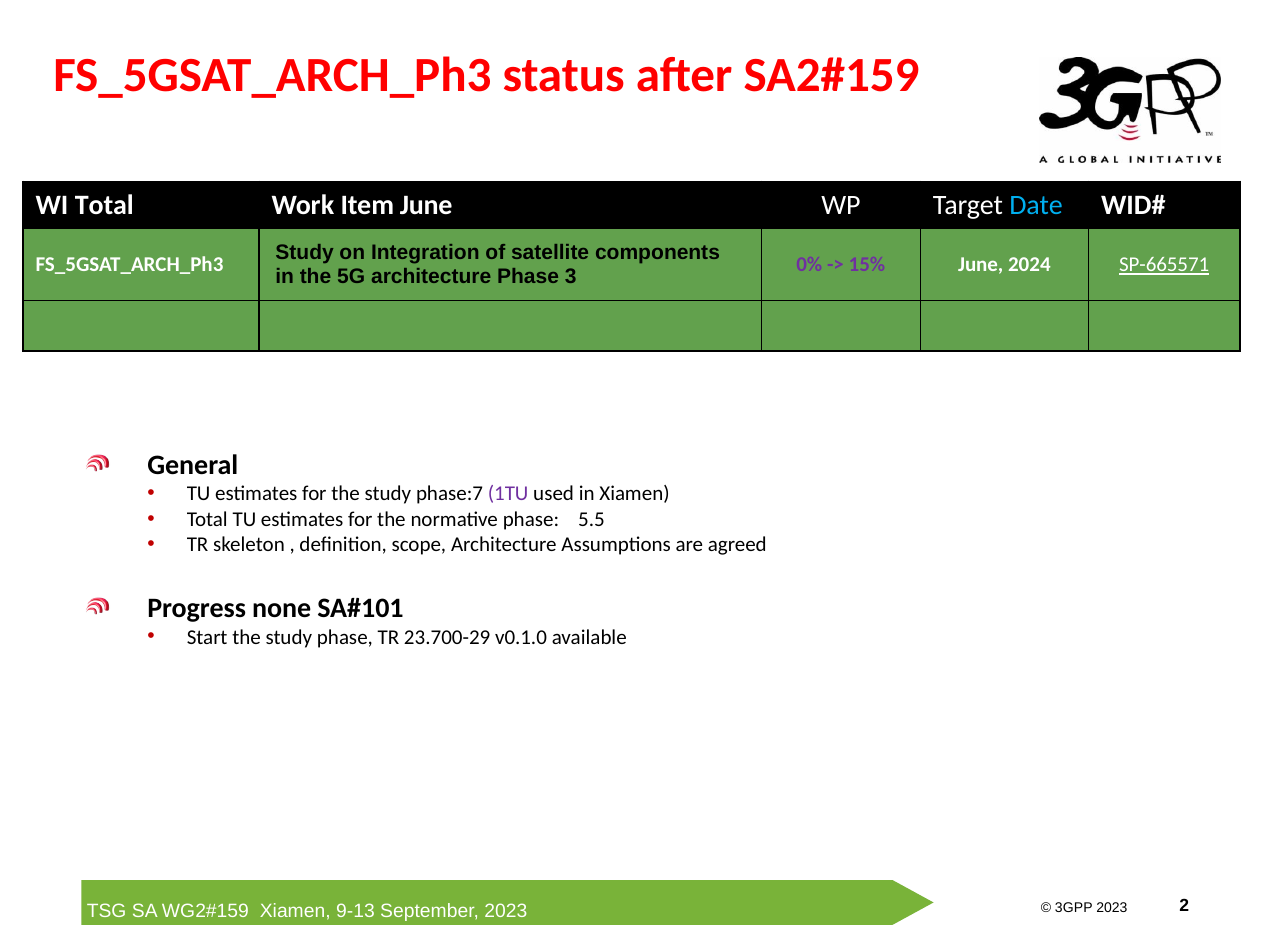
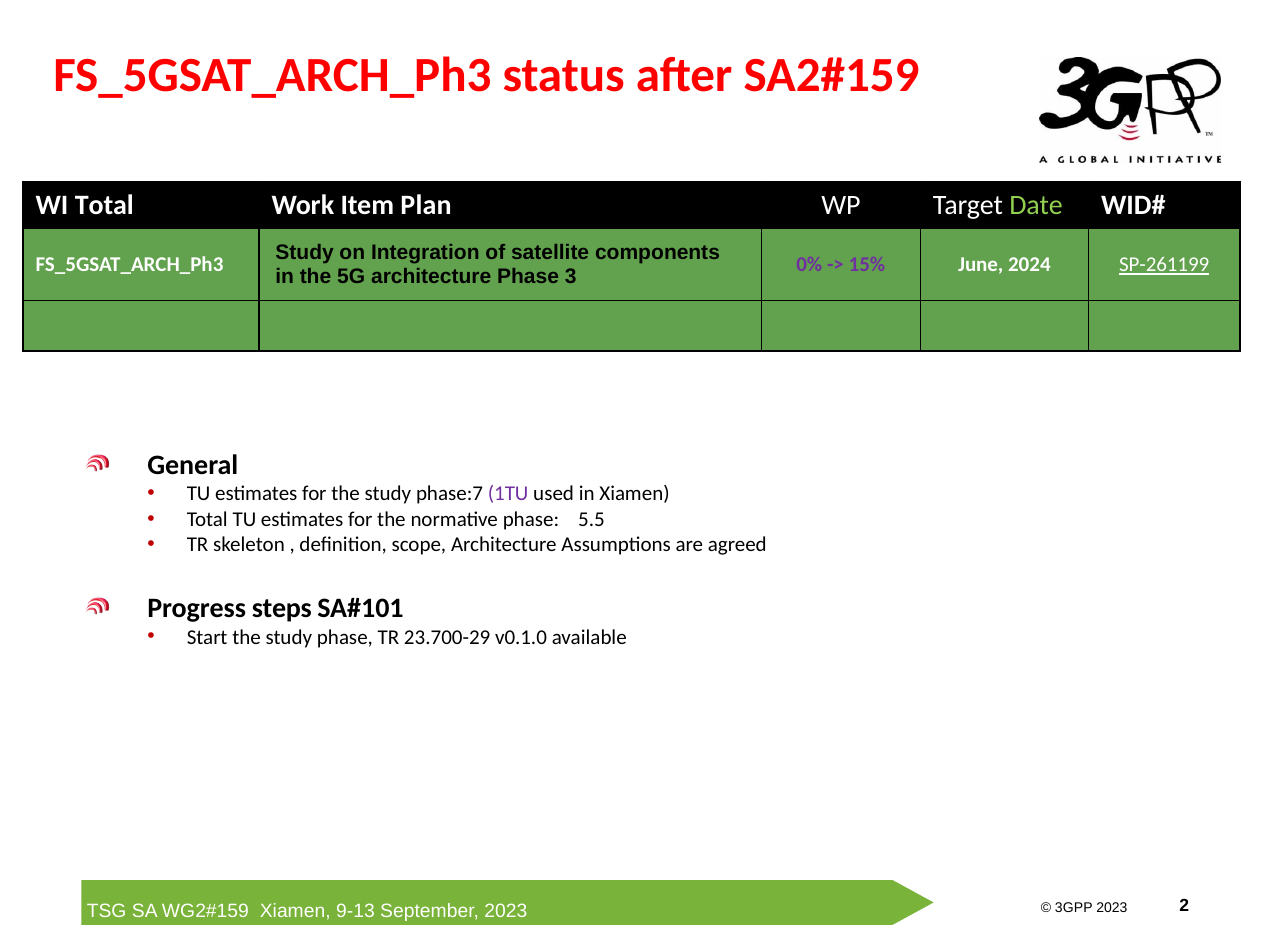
Item June: June -> Plan
Date colour: light blue -> light green
SP-665571: SP-665571 -> SP-261199
none: none -> steps
